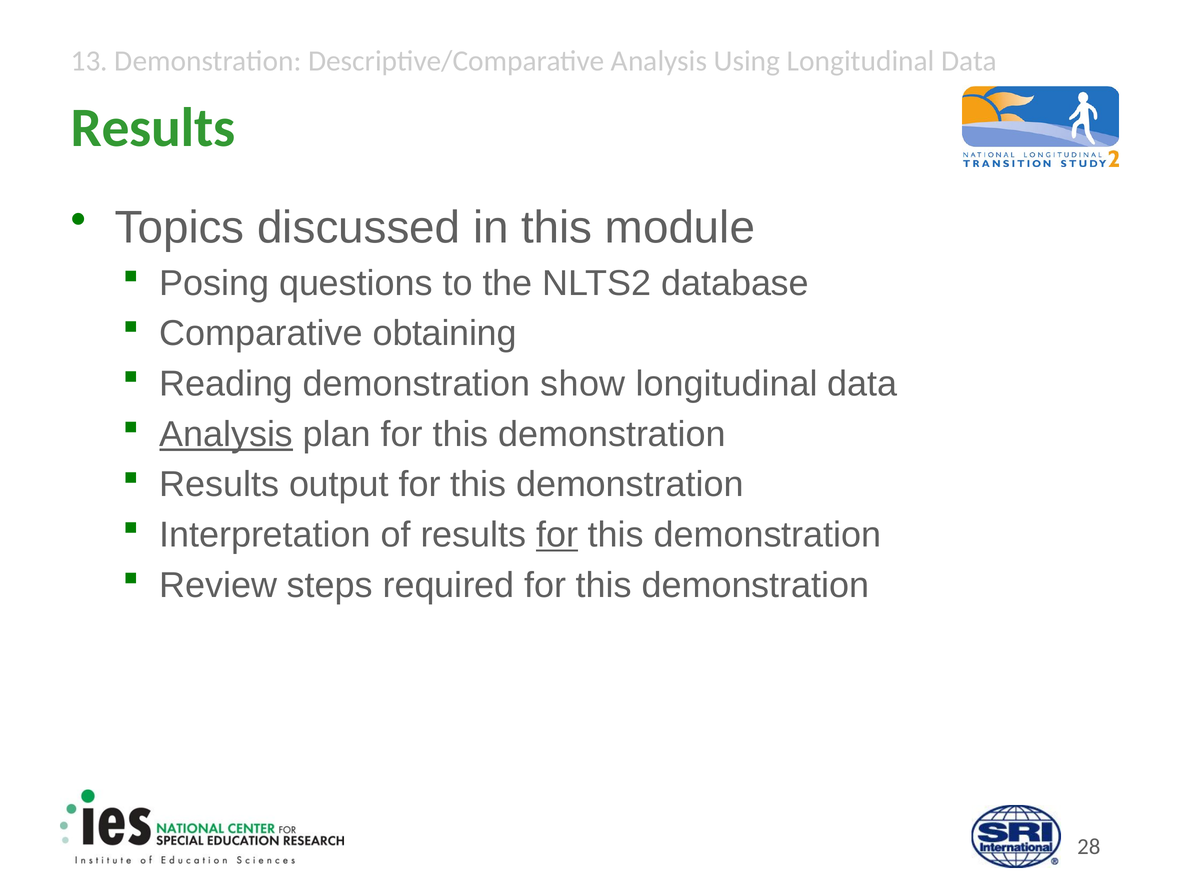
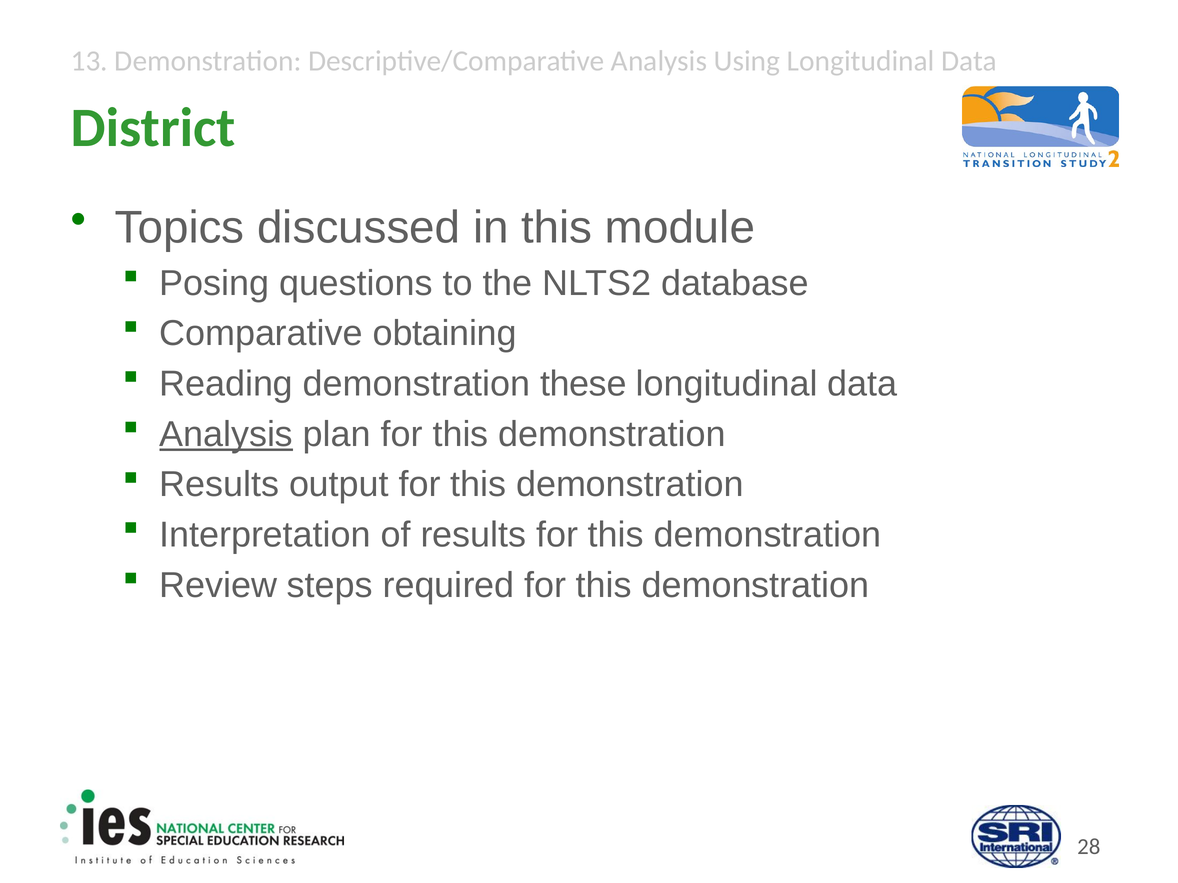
Results at (153, 128): Results -> District
show: show -> these
for at (557, 535) underline: present -> none
